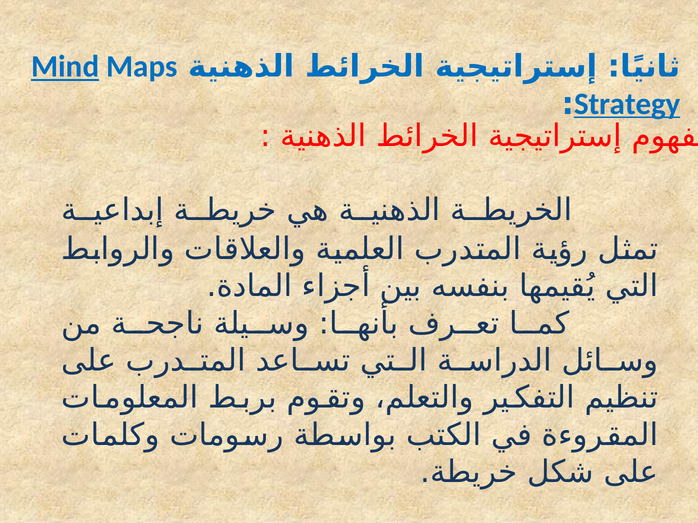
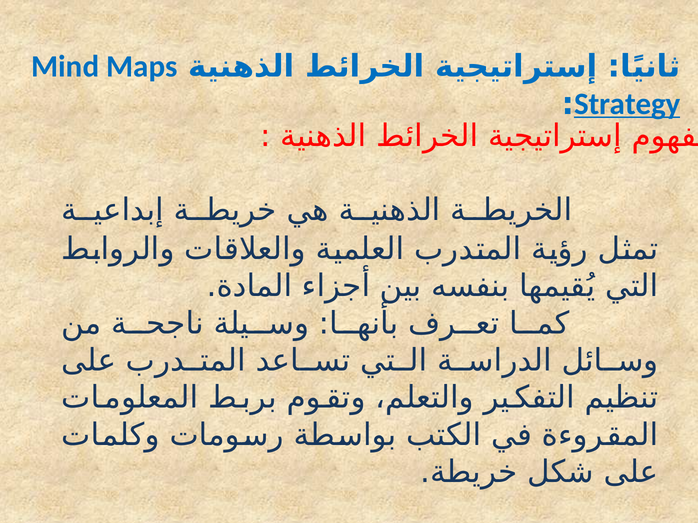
Mind underline: present -> none
